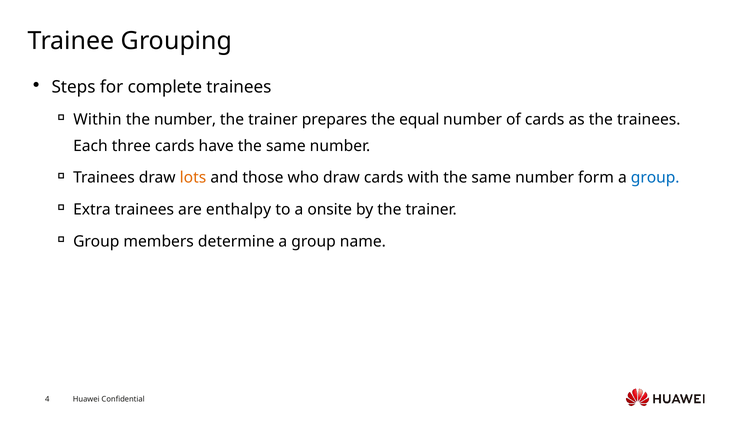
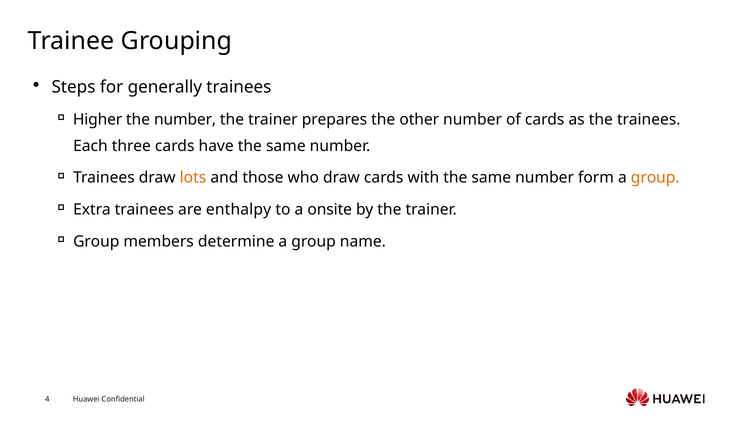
complete: complete -> generally
Within: Within -> Higher
equal: equal -> other
group at (655, 178) colour: blue -> orange
